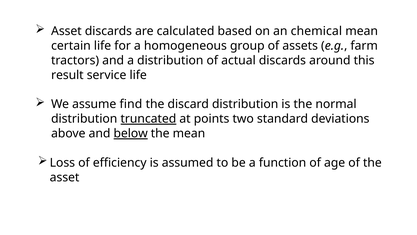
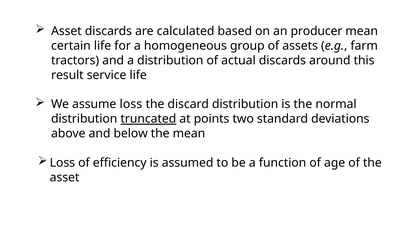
chemical: chemical -> producer
assume find: find -> loss
below underline: present -> none
